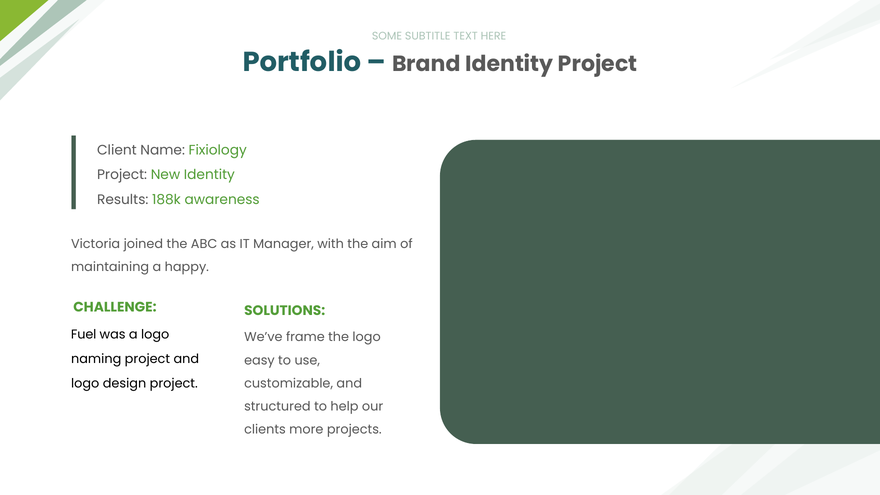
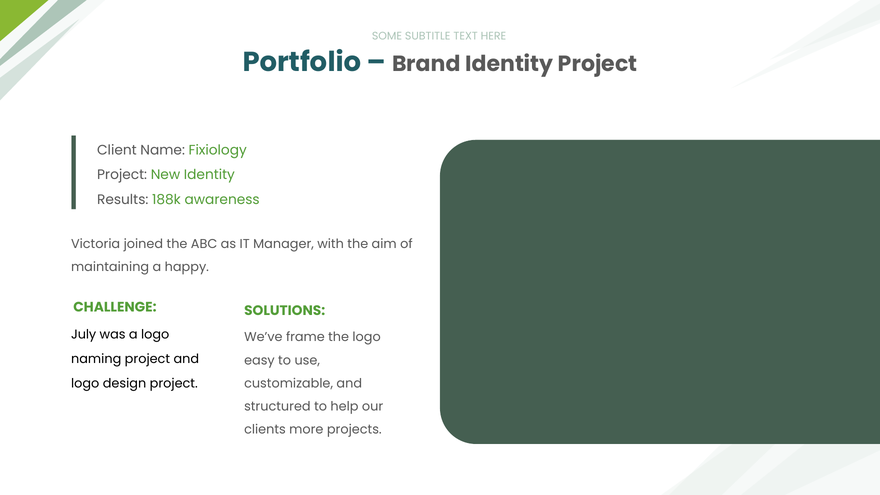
Fuel: Fuel -> July
